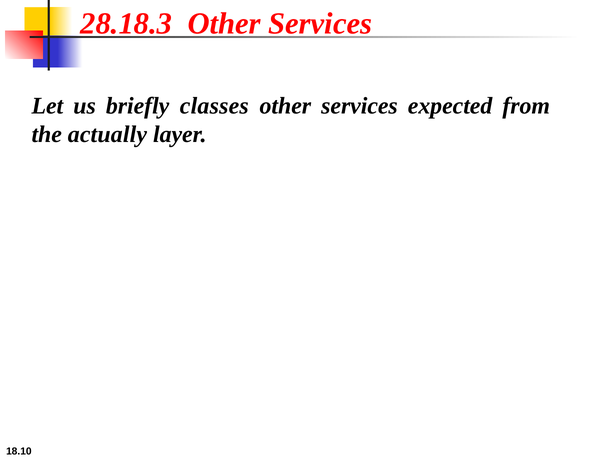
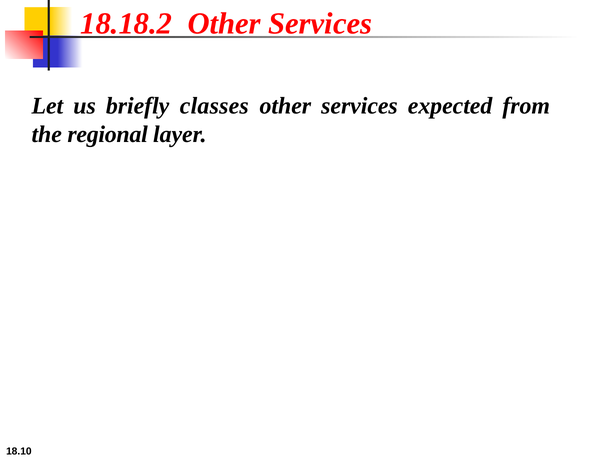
28.18.3: 28.18.3 -> 18.18.2
actually: actually -> regional
